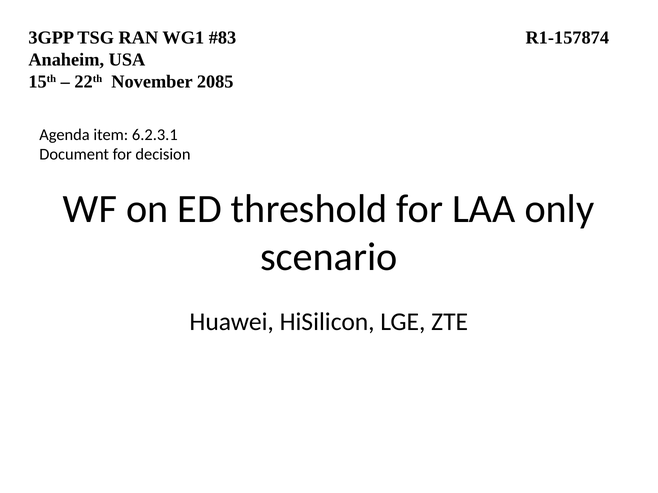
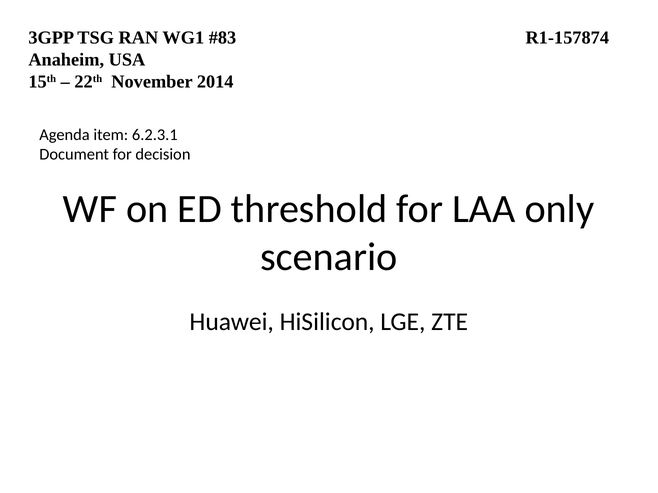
2085: 2085 -> 2014
